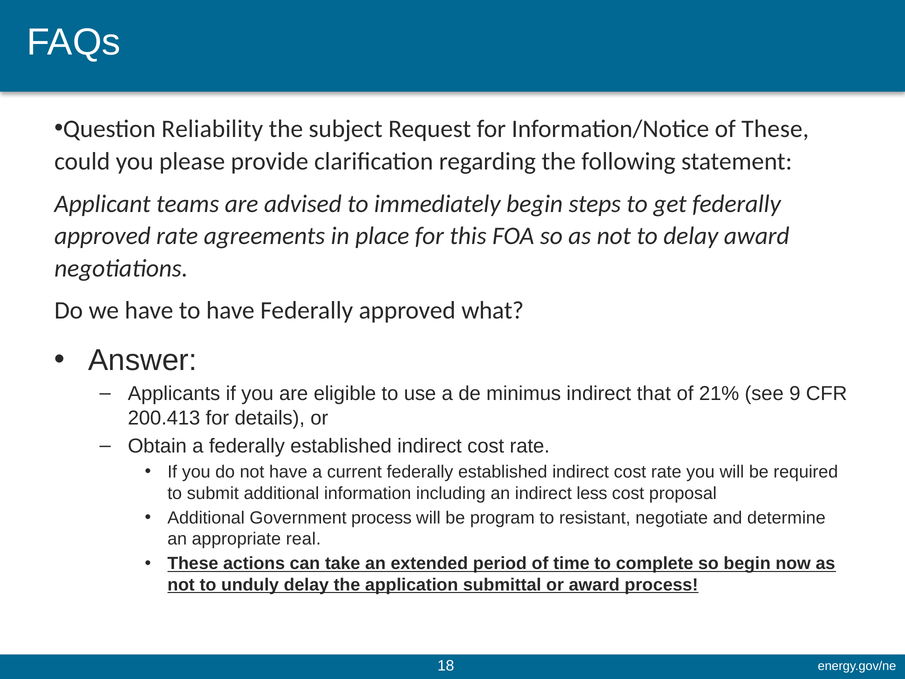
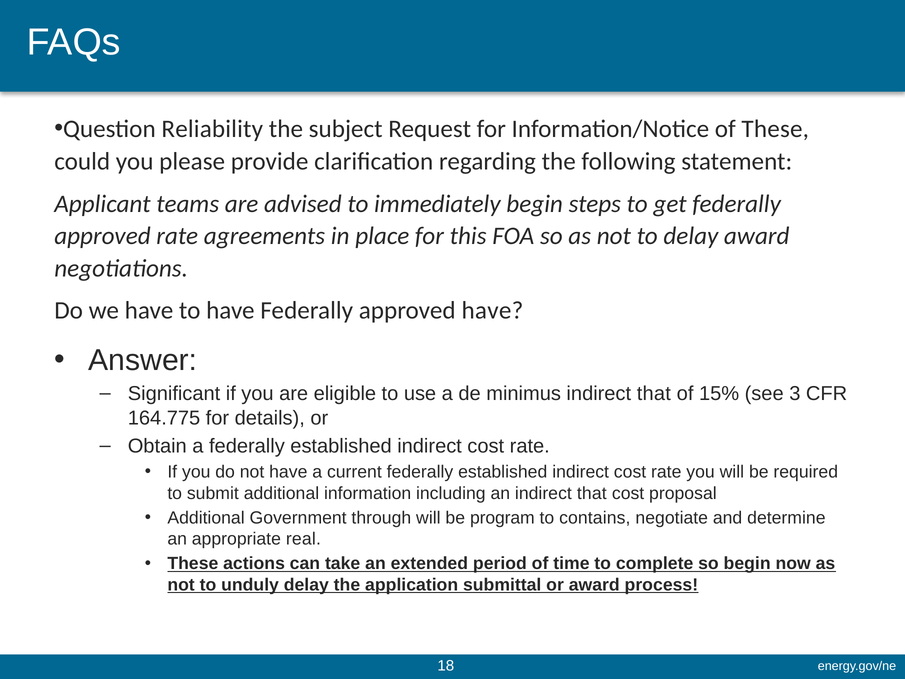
approved what: what -> have
Applicants: Applicants -> Significant
21%: 21% -> 15%
9: 9 -> 3
200.413: 200.413 -> 164.775
an indirect less: less -> that
Government process: process -> through
resistant: resistant -> contains
